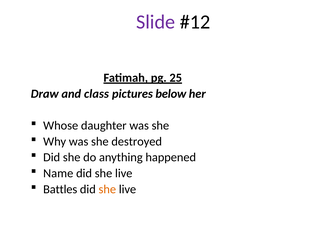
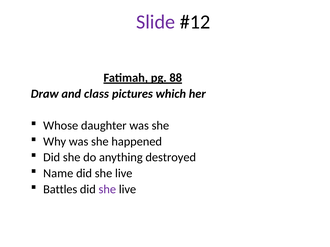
25: 25 -> 88
below: below -> which
destroyed: destroyed -> happened
happened: happened -> destroyed
she at (107, 190) colour: orange -> purple
